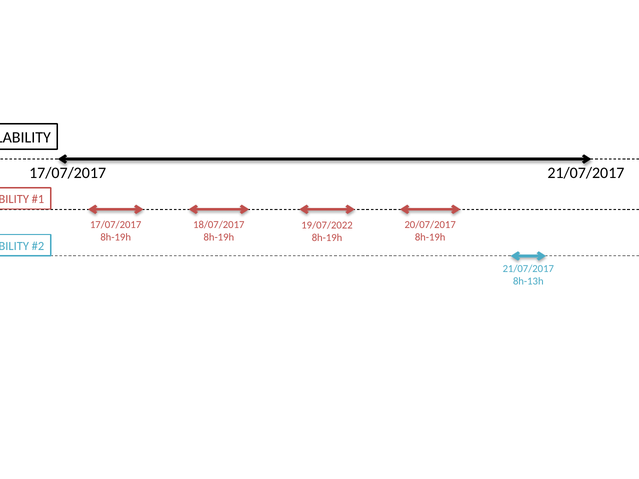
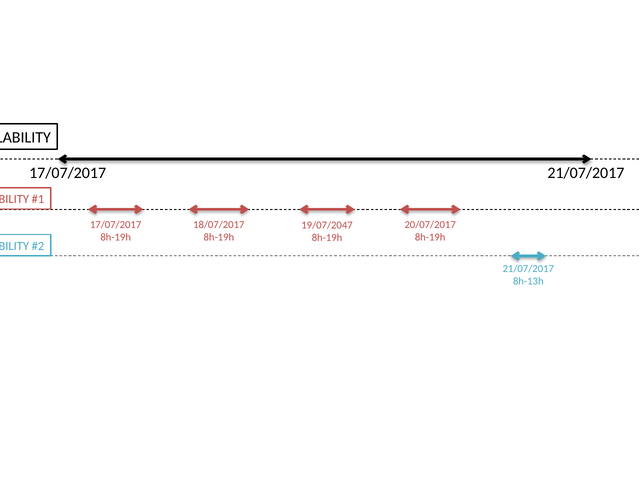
19/07/2022: 19/07/2022 -> 19/07/2047
